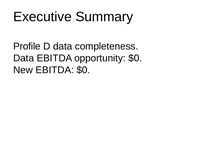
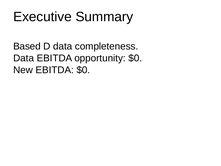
Profile: Profile -> Based
